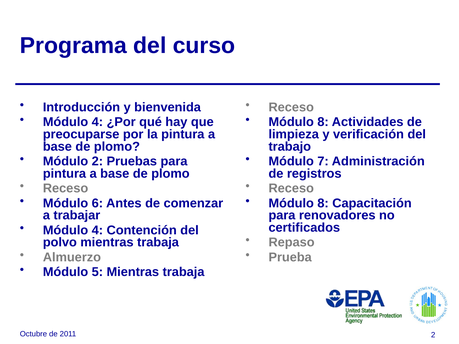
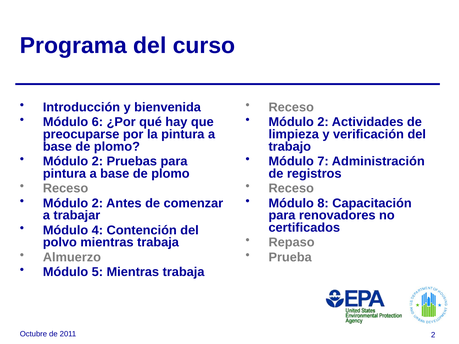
4 at (97, 122): 4 -> 6
8 at (323, 122): 8 -> 2
6 at (97, 203): 6 -> 2
